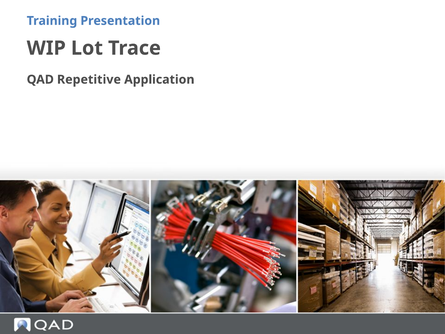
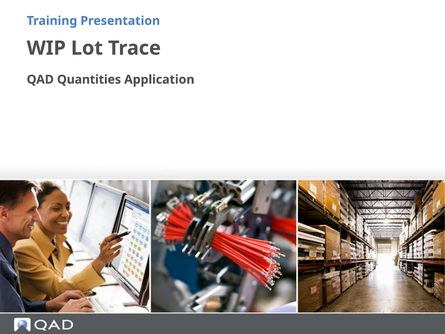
Repetitive: Repetitive -> Quantities
